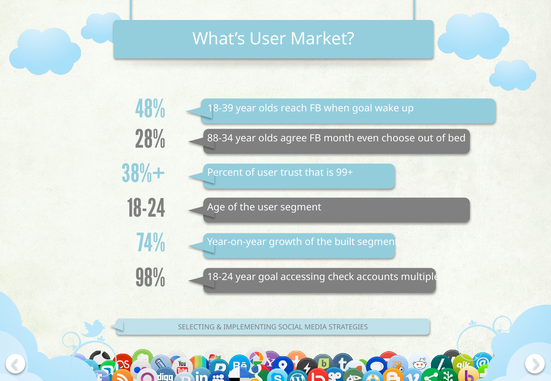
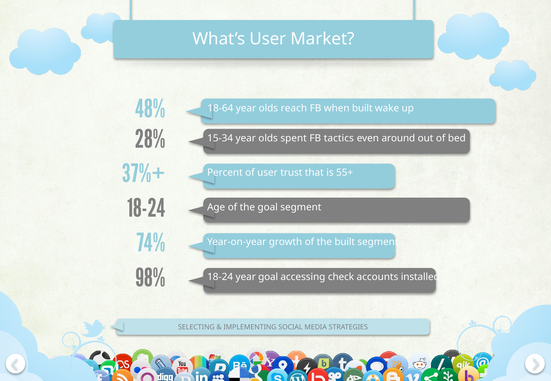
18-39: 18-39 -> 18-64
when goal: goal -> built
88-34: 88-34 -> 15-34
agree: agree -> spent
month: month -> tactics
choose: choose -> around
38%+: 38%+ -> 37%+
99+: 99+ -> 55+
the user: user -> goal
multiple: multiple -> installed
